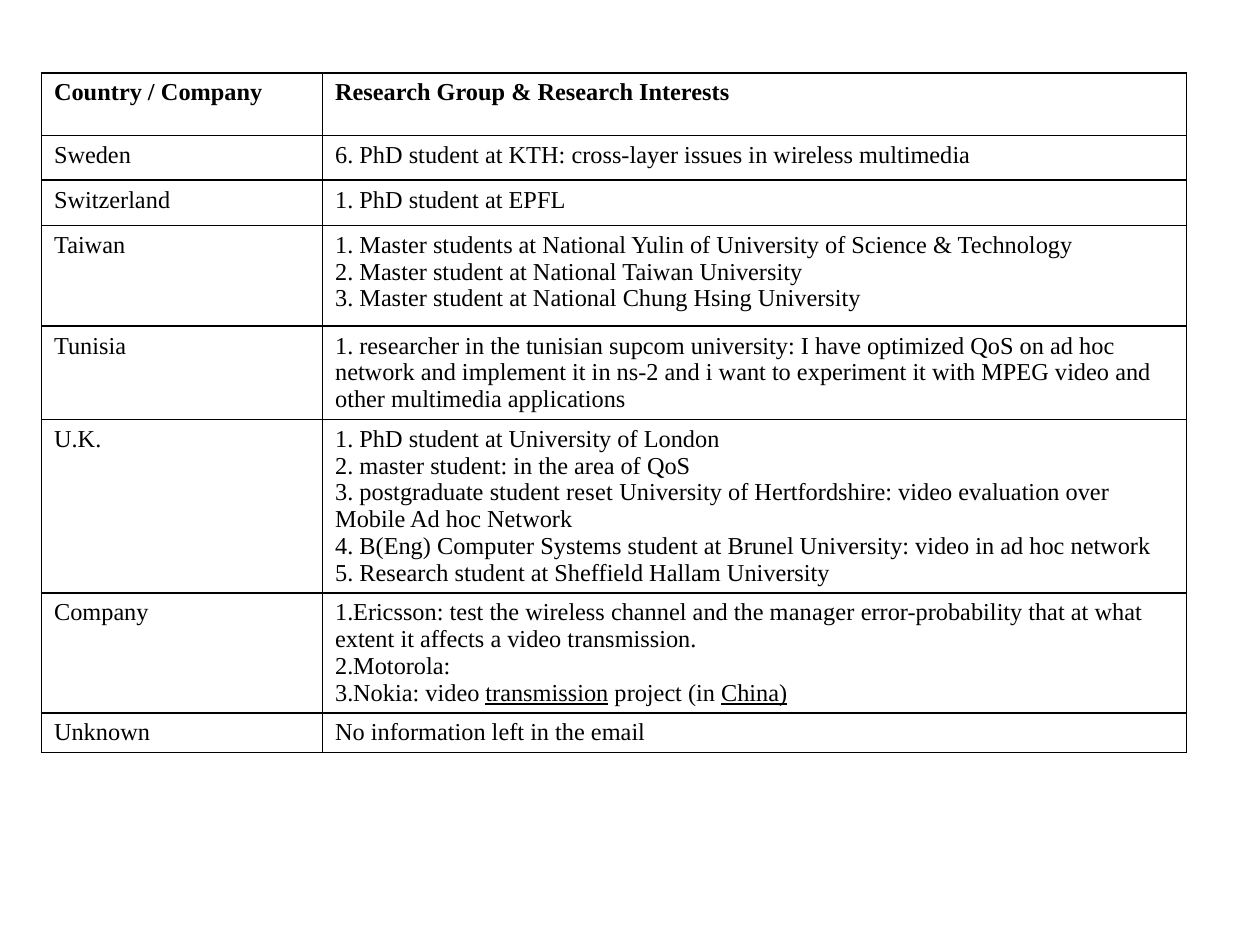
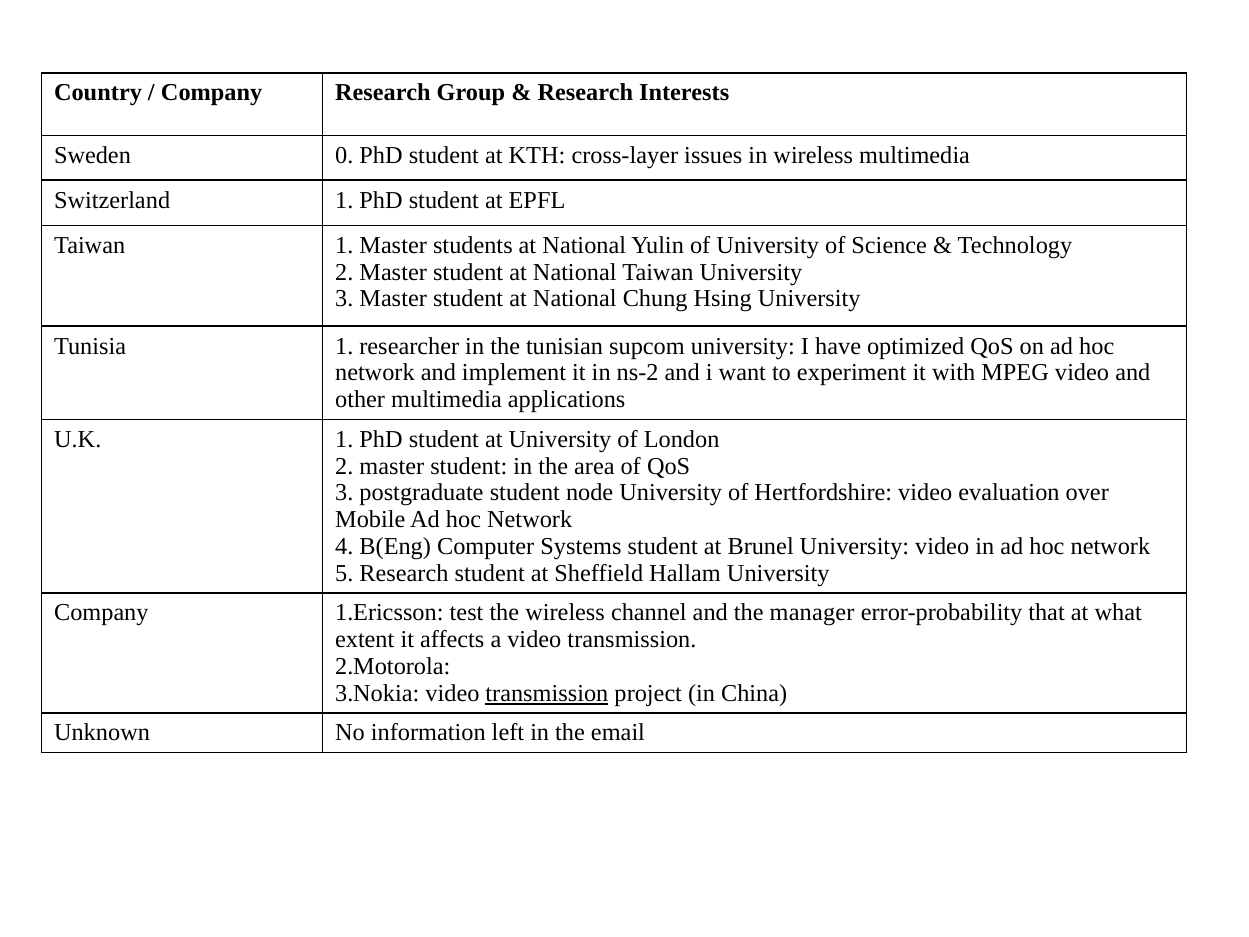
6: 6 -> 0
reset: reset -> node
China underline: present -> none
